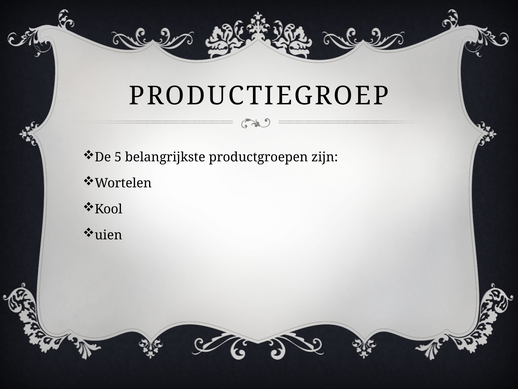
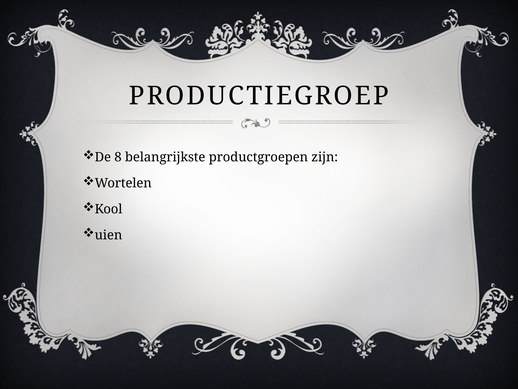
5: 5 -> 8
